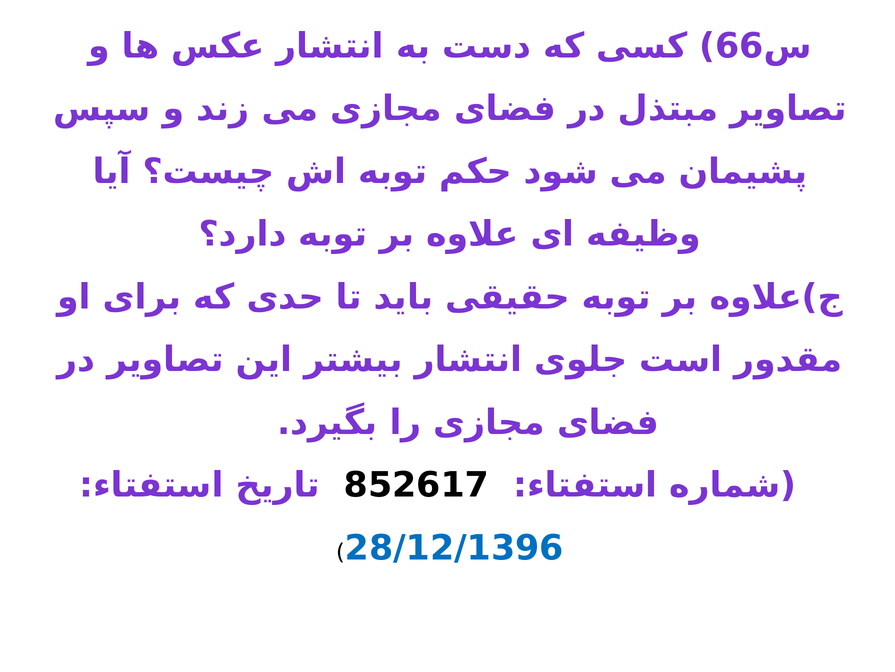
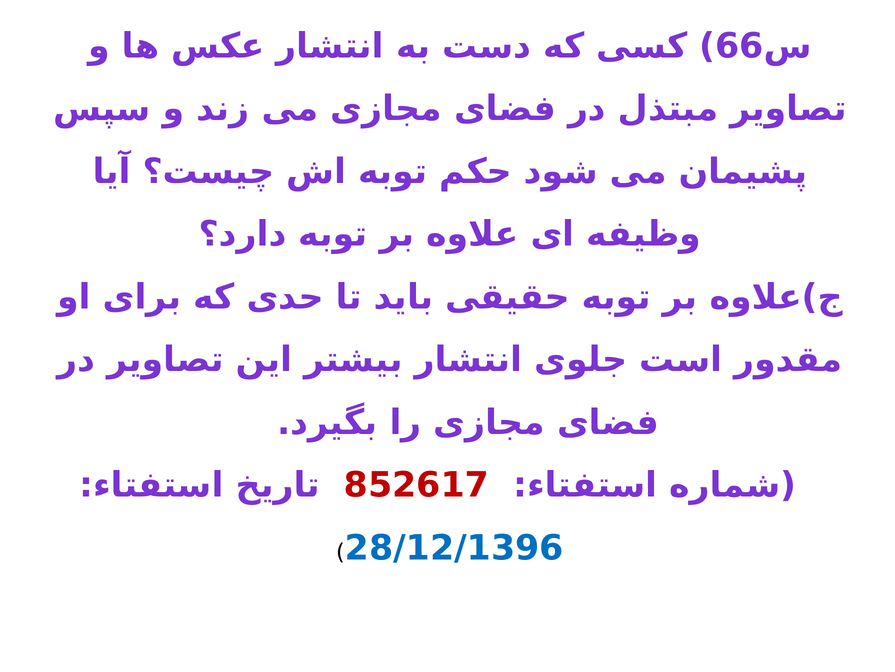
852617 colour: black -> red
